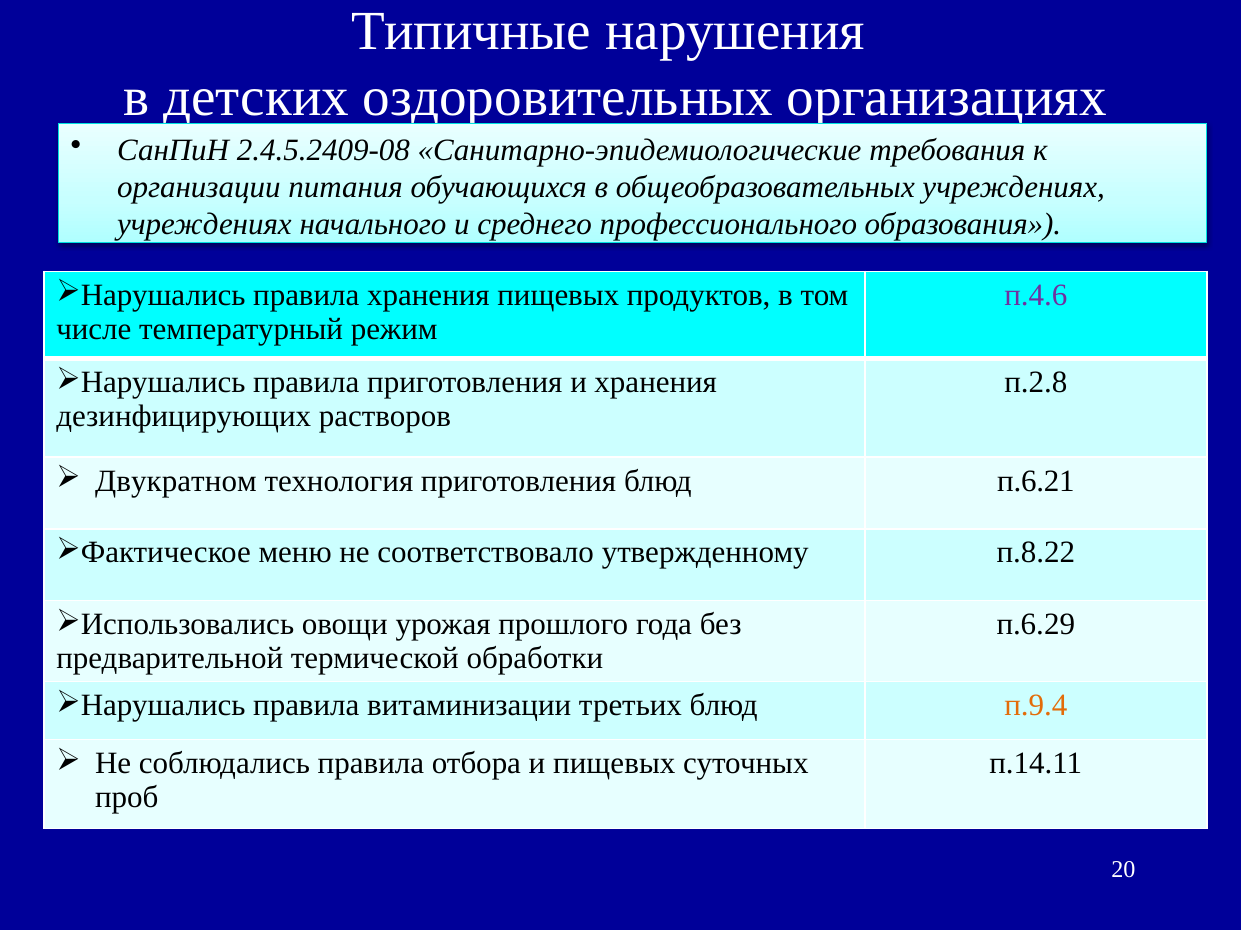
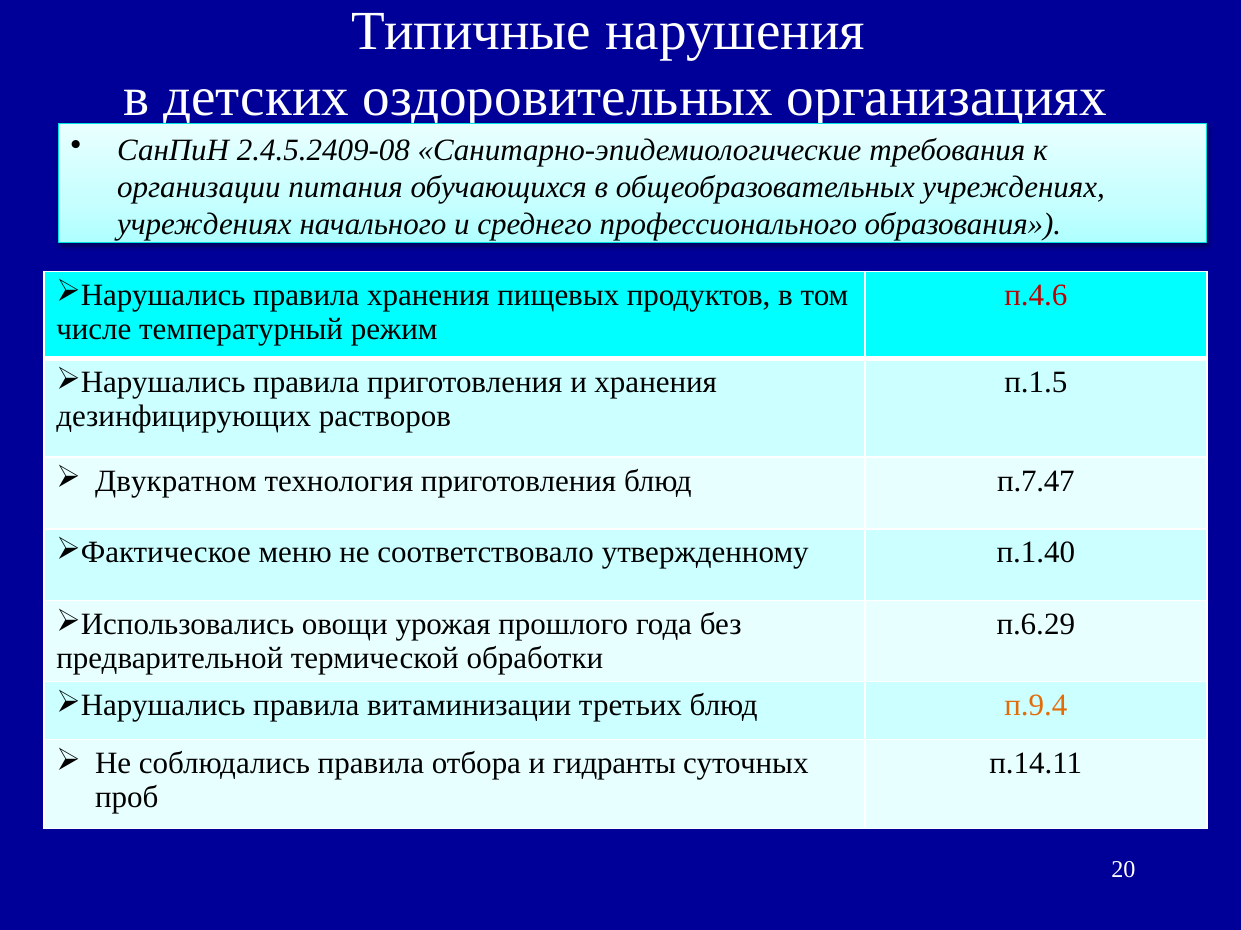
п.4.6 colour: purple -> red
п.2.8: п.2.8 -> п.1.5
п.6.21: п.6.21 -> п.7.47
п.8.22: п.8.22 -> п.1.40
и пищевых: пищевых -> гидранты
